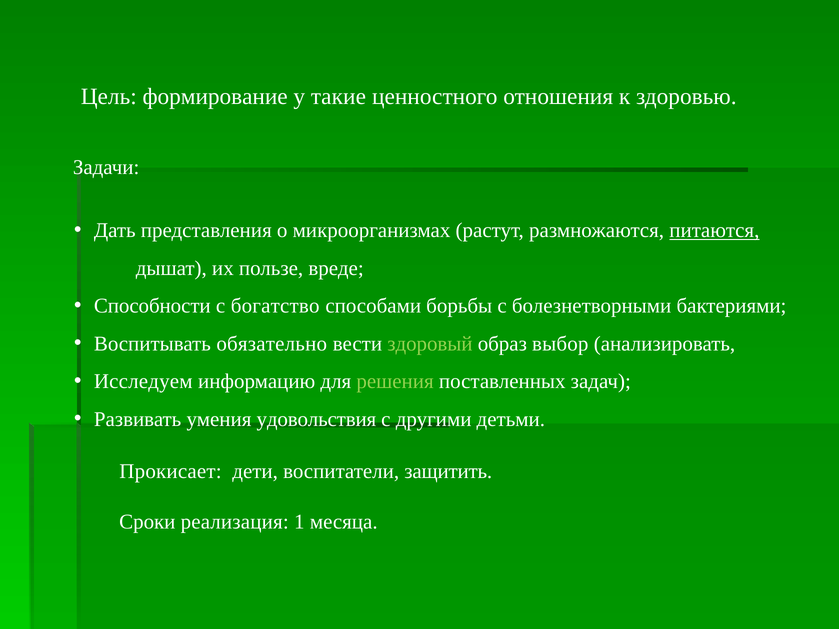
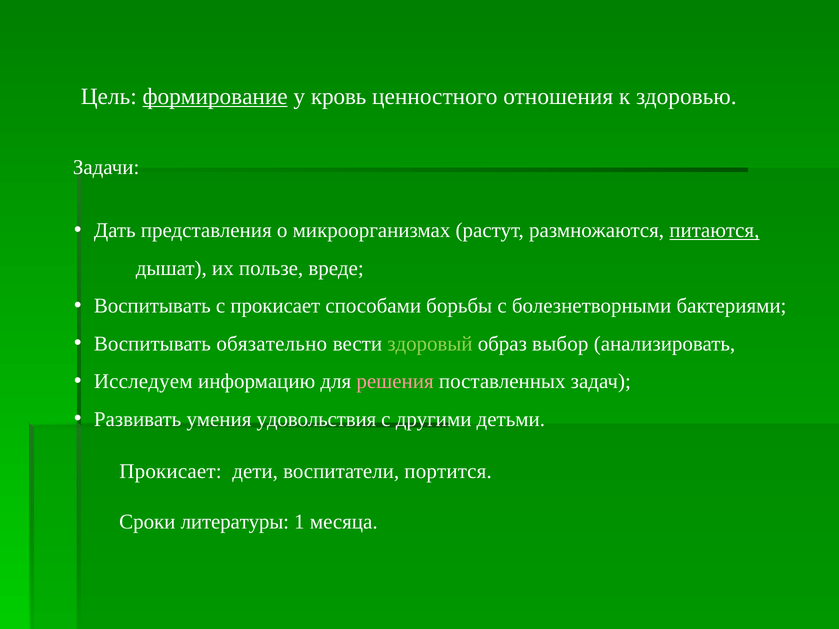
формирование underline: none -> present
такие: такие -> кровь
Способности at (152, 306): Способности -> Воспитывать
с богатство: богатство -> прокисает
решения colour: light green -> pink
защитить: защитить -> портится
реализация: реализация -> литературы
